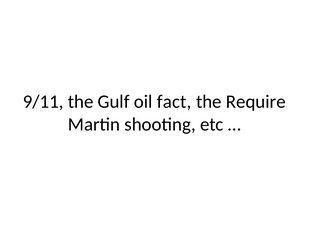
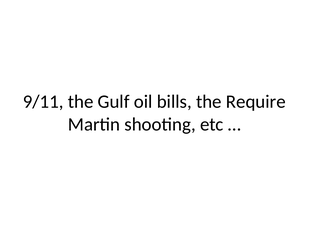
fact: fact -> bills
